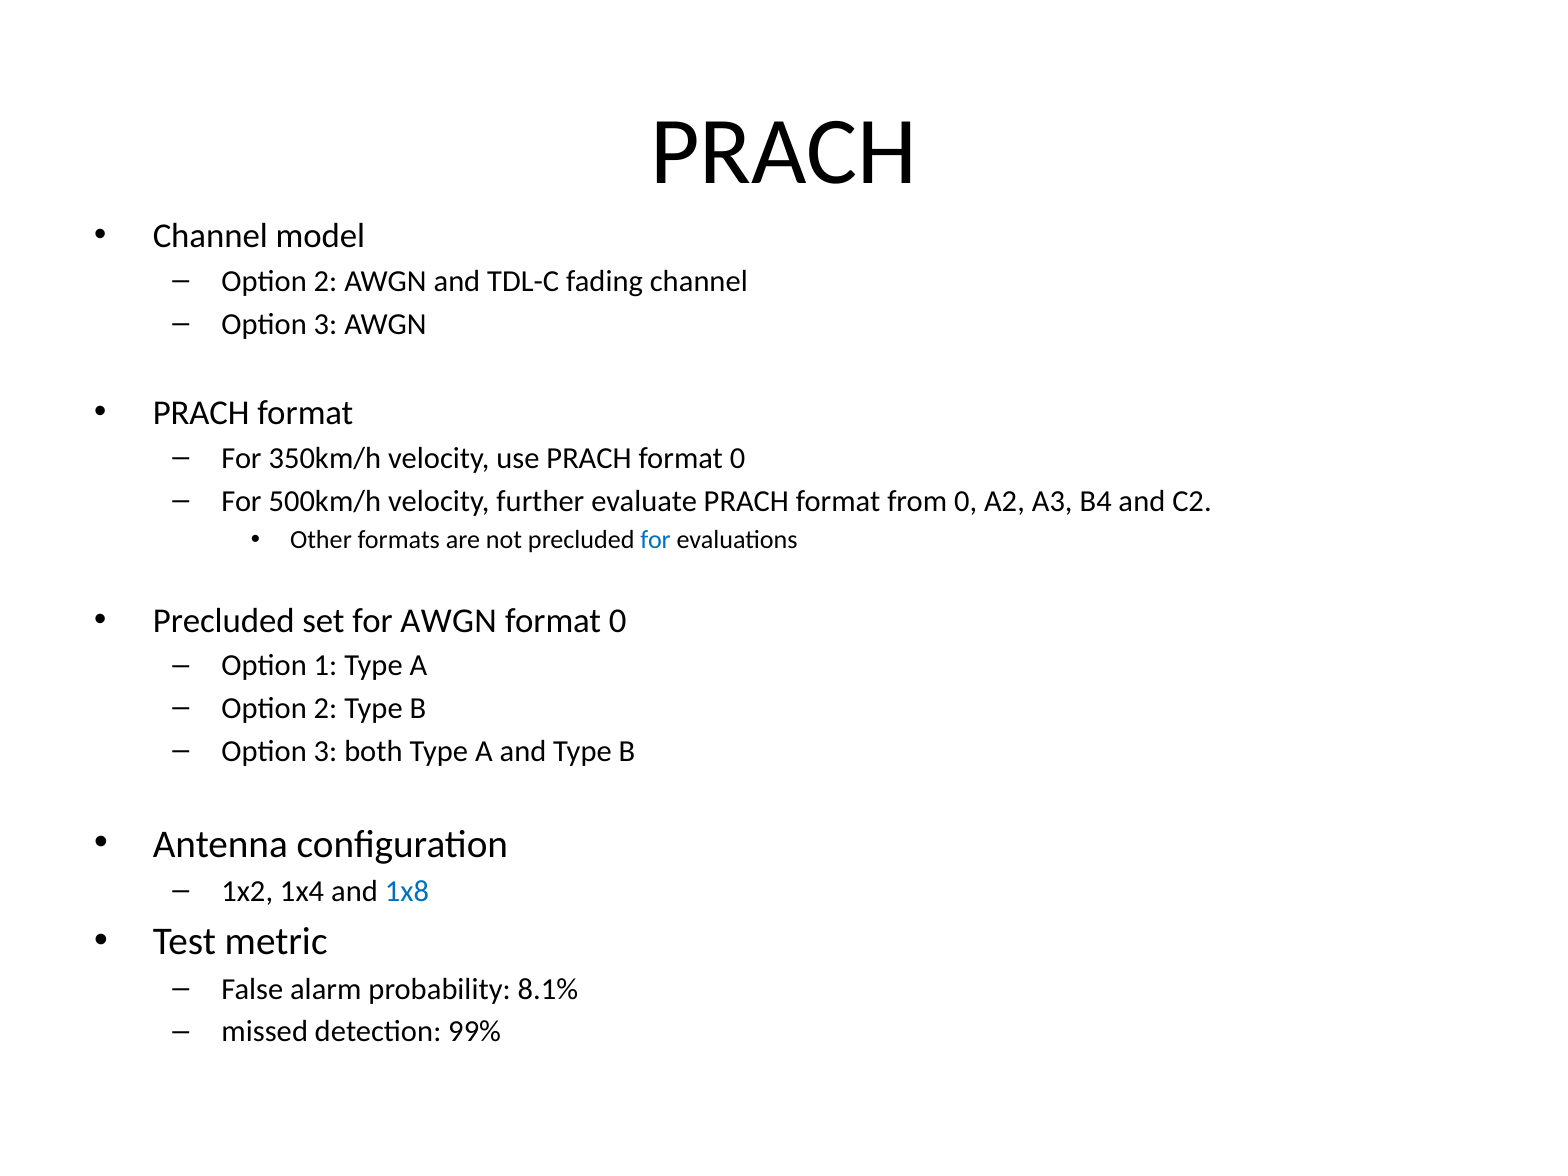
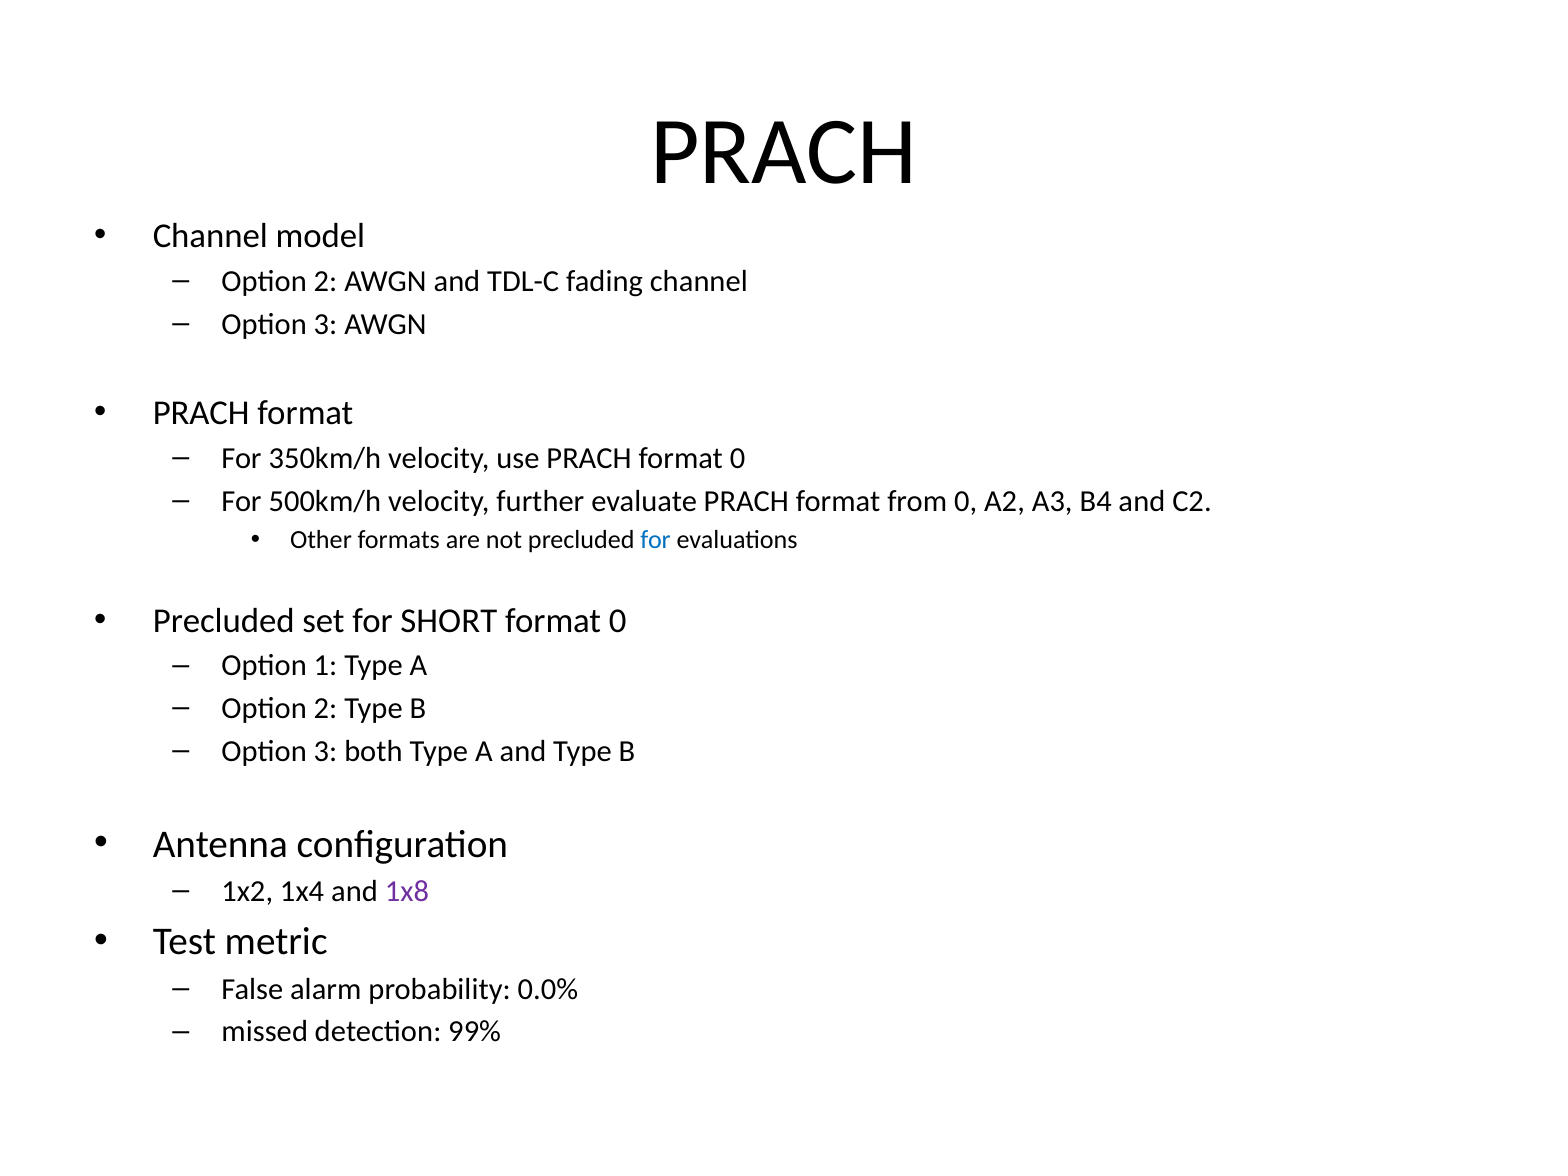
for AWGN: AWGN -> SHORT
1x8 colour: blue -> purple
8.1%: 8.1% -> 0.0%
